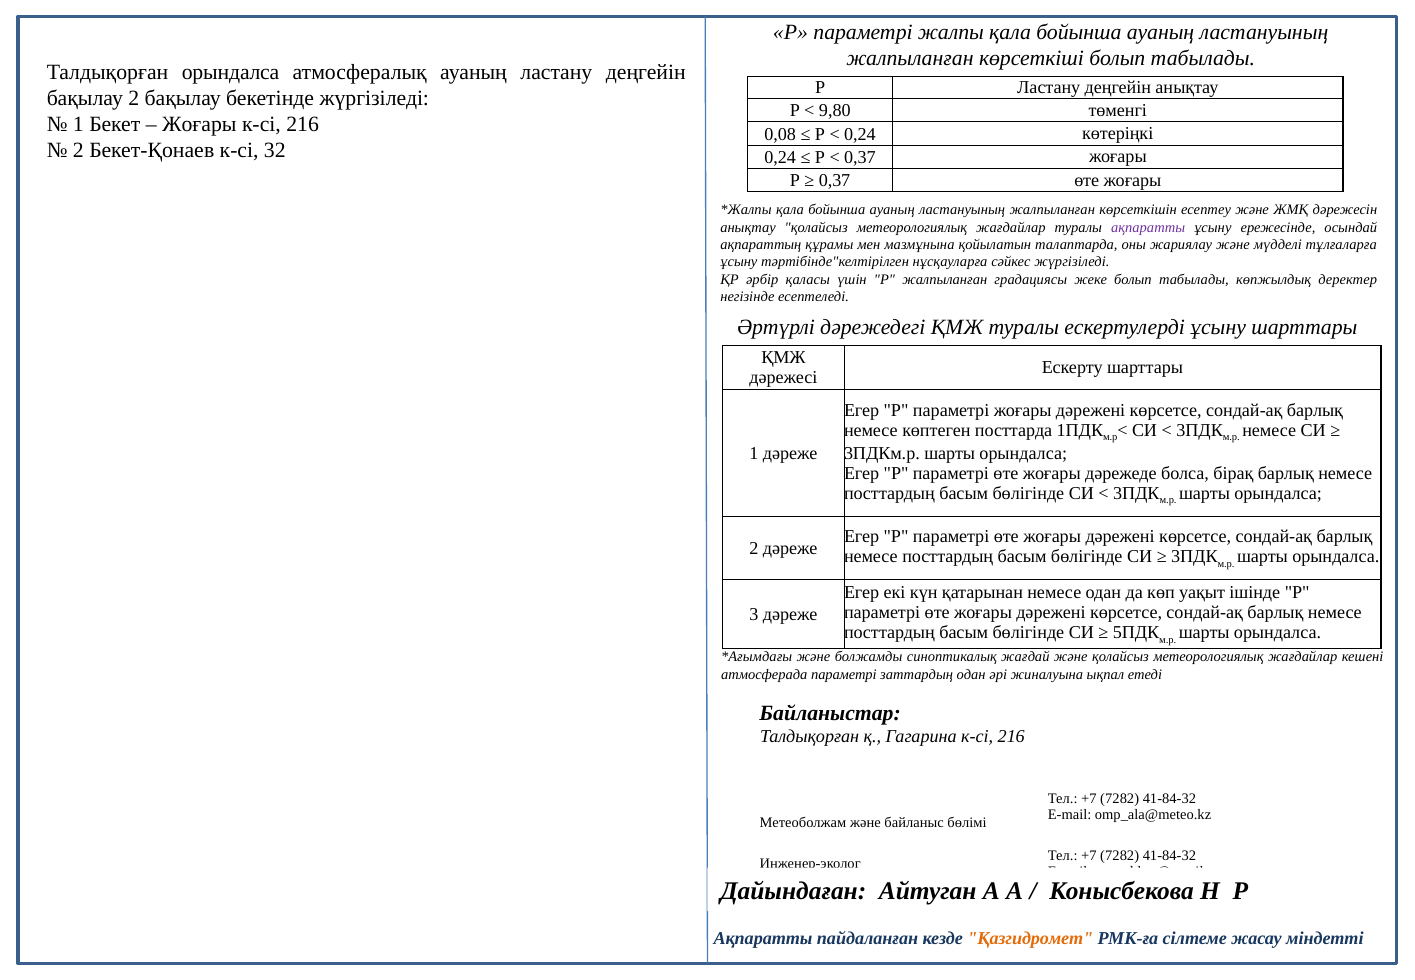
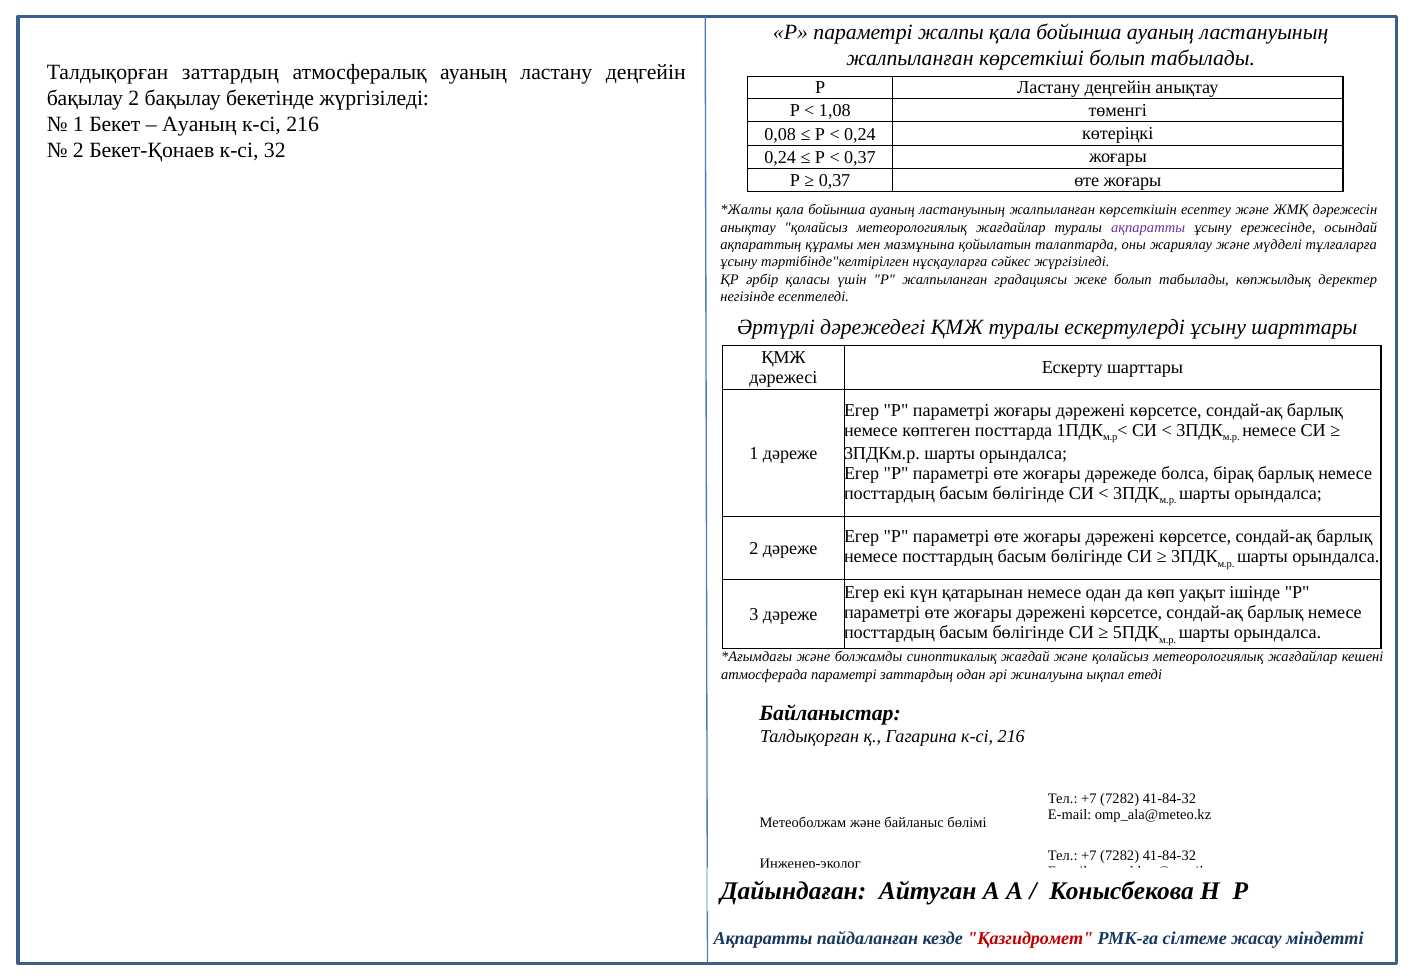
Талдықорған орындалса: орындалса -> заттардың
9,80: 9,80 -> 1,08
Жоғары at (199, 124): Жоғары -> Ауаның
Қазгидромет colour: orange -> red
